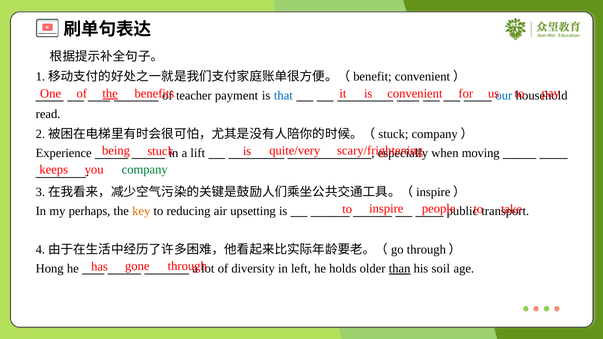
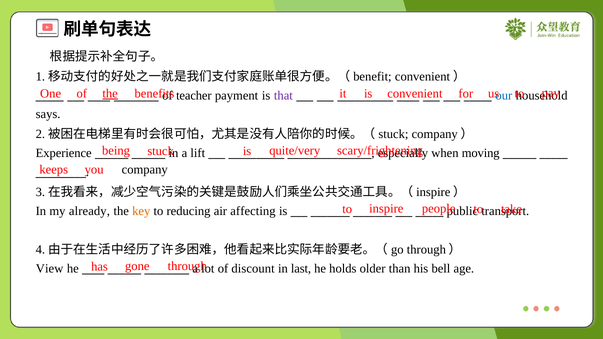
that colour: blue -> purple
read: read -> says
company colour: green -> black
perhaps: perhaps -> already
upsetting: upsetting -> affecting
Hong: Hong -> View
diversity: diversity -> discount
left: left -> last
than underline: present -> none
soil: soil -> bell
